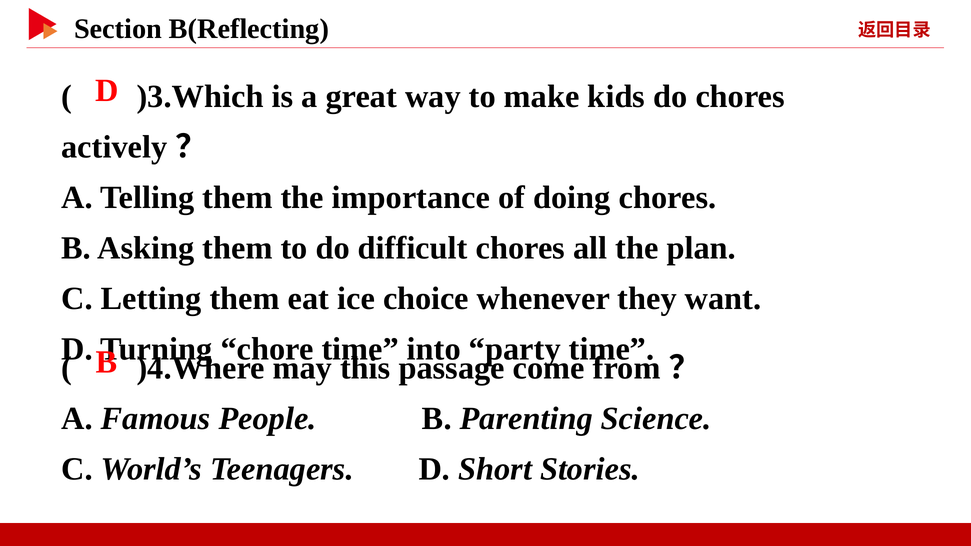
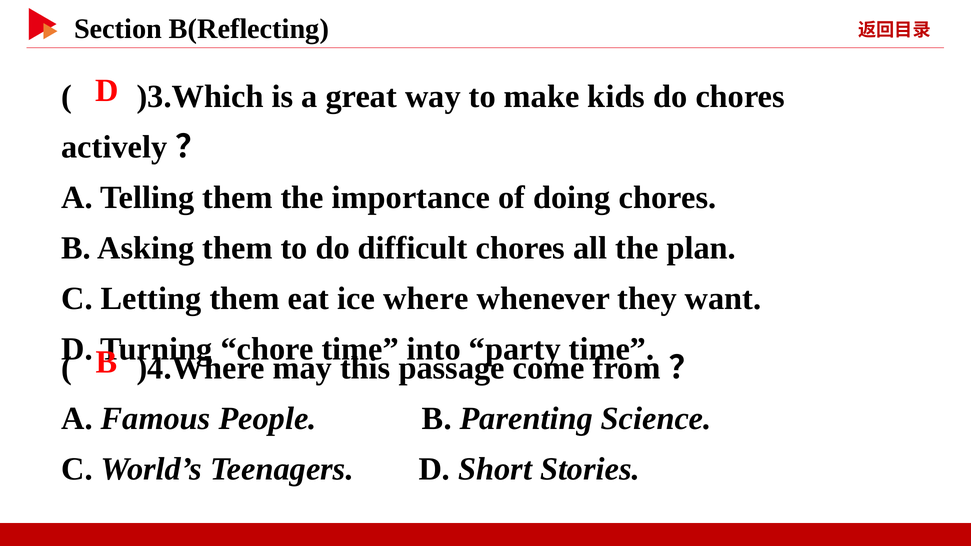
choice: choice -> where
